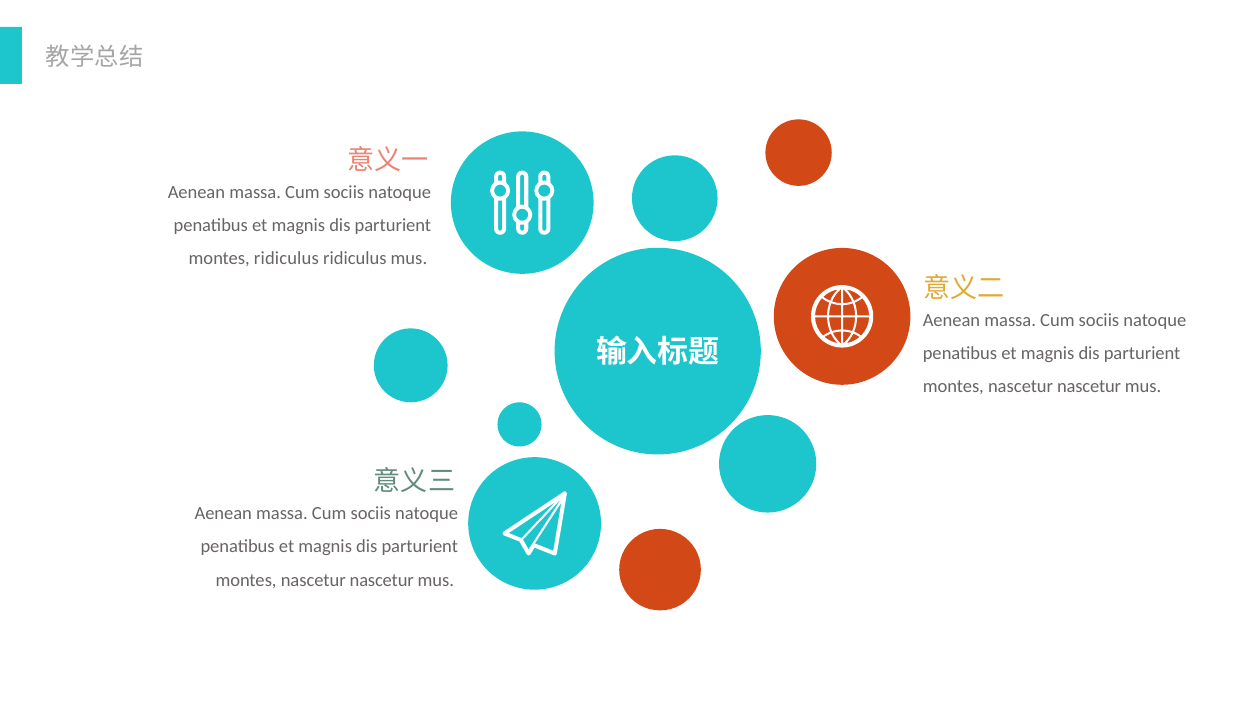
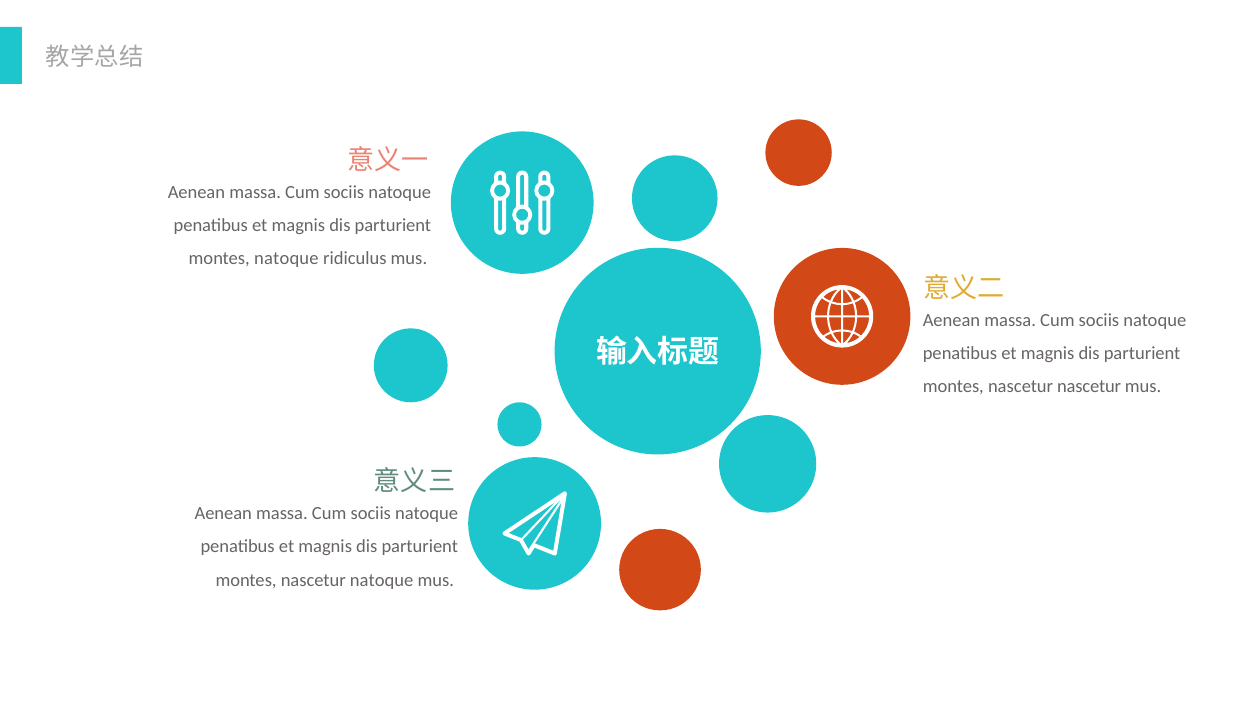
montes ridiculus: ridiculus -> natoque
nascetur at (382, 580): nascetur -> natoque
